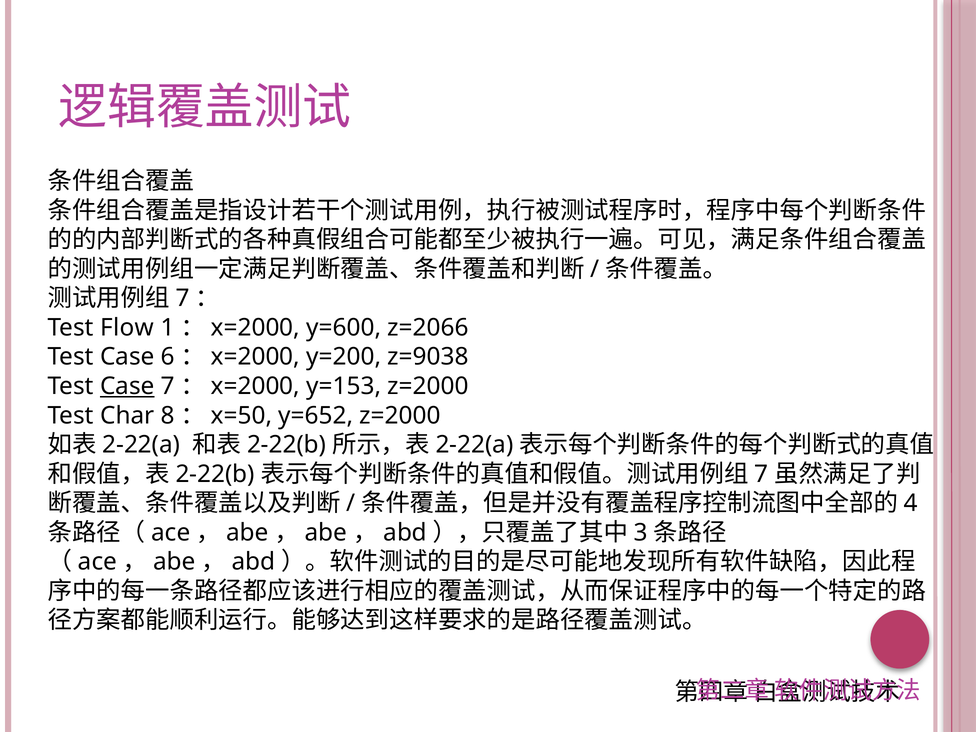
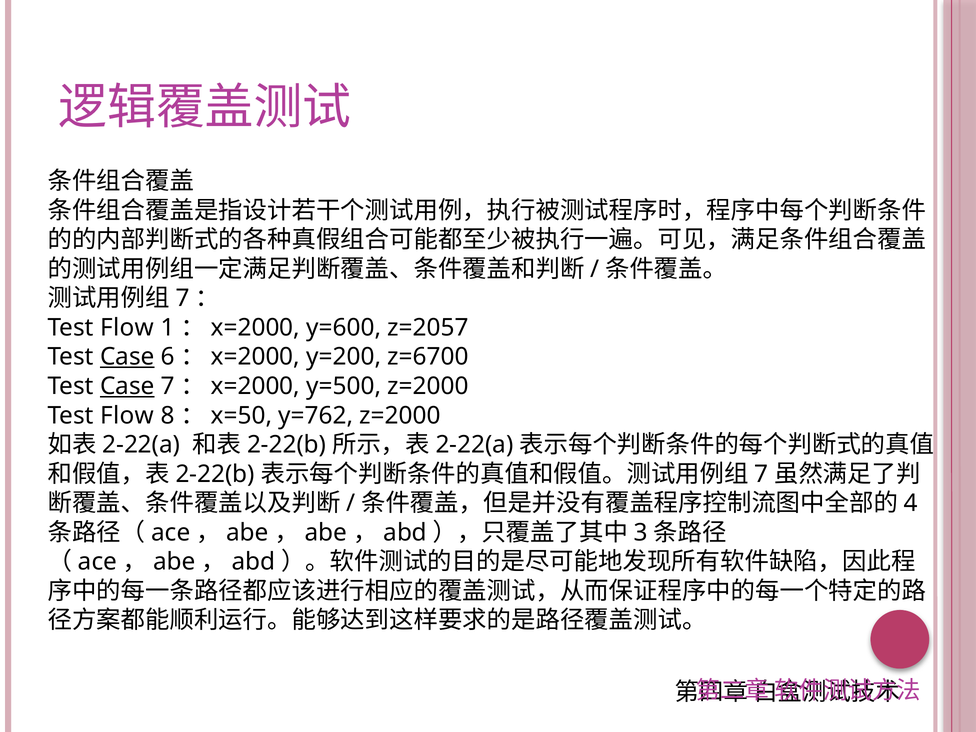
z=2066: z=2066 -> z=2057
Case at (127, 357) underline: none -> present
z=9038: z=9038 -> z=6700
y=153: y=153 -> y=500
Char at (127, 415): Char -> Flow
y=652: y=652 -> y=762
